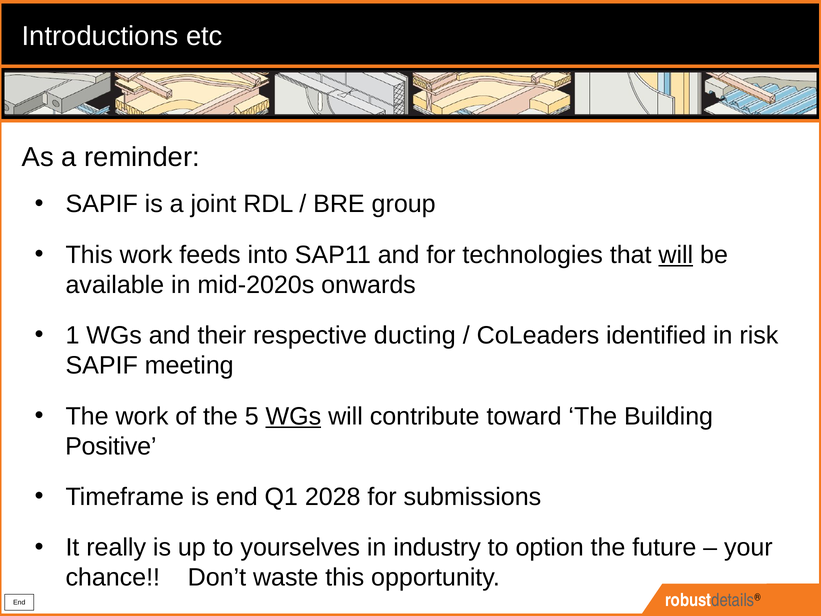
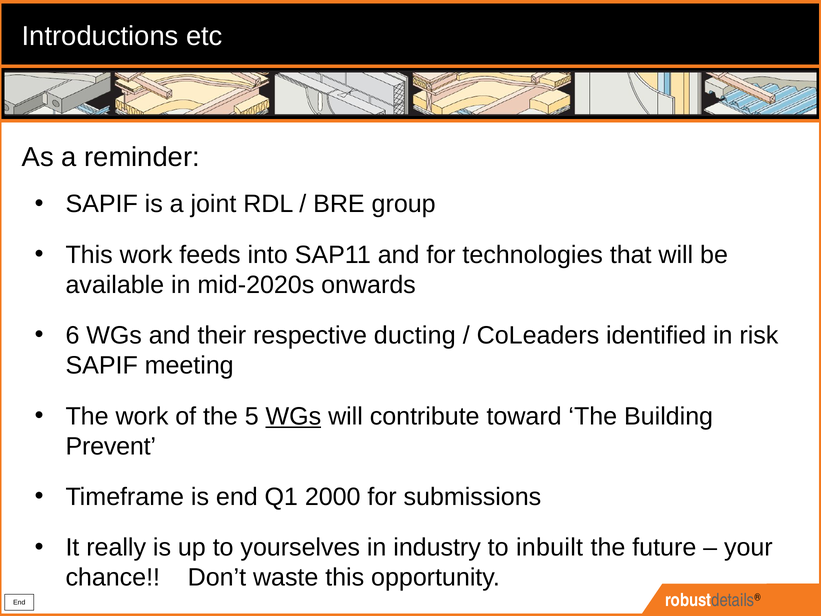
will at (676, 255) underline: present -> none
1: 1 -> 6
Positive: Positive -> Prevent
2028: 2028 -> 2000
option: option -> inbuilt
